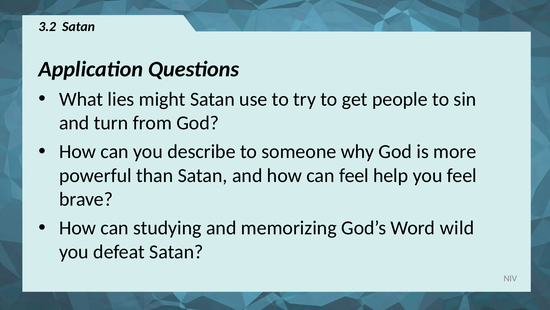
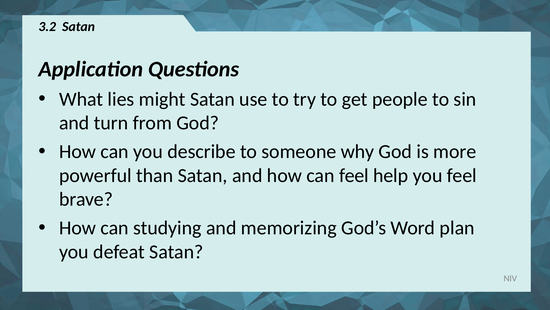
wild: wild -> plan
